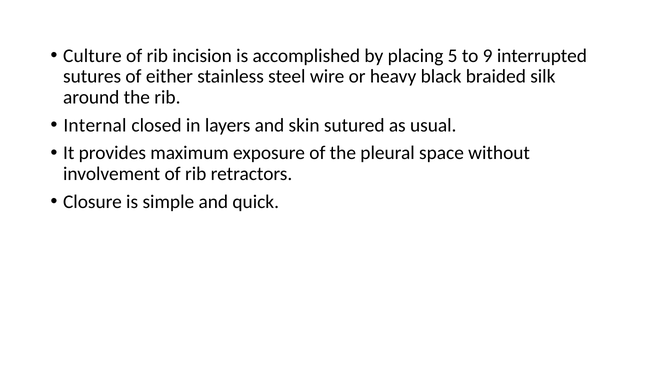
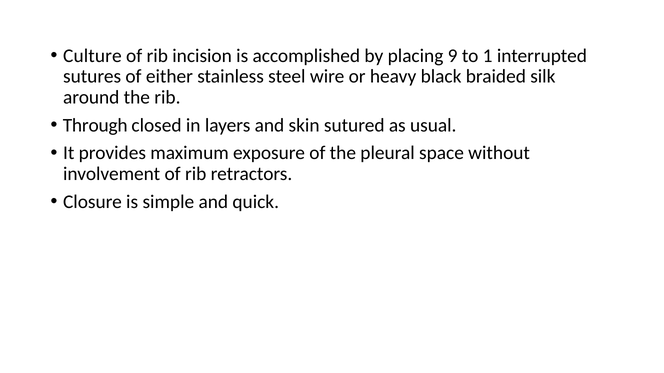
5: 5 -> 9
9: 9 -> 1
Internal: Internal -> Through
